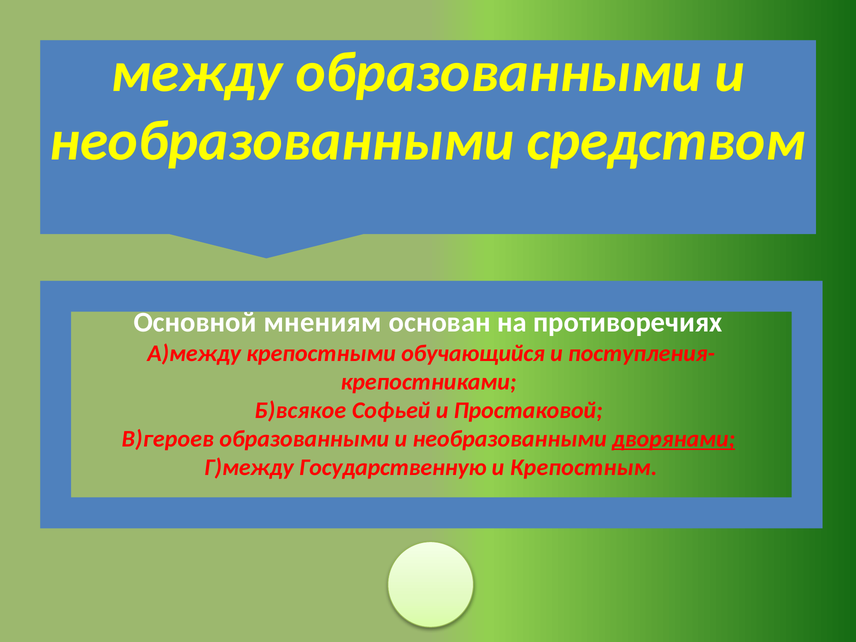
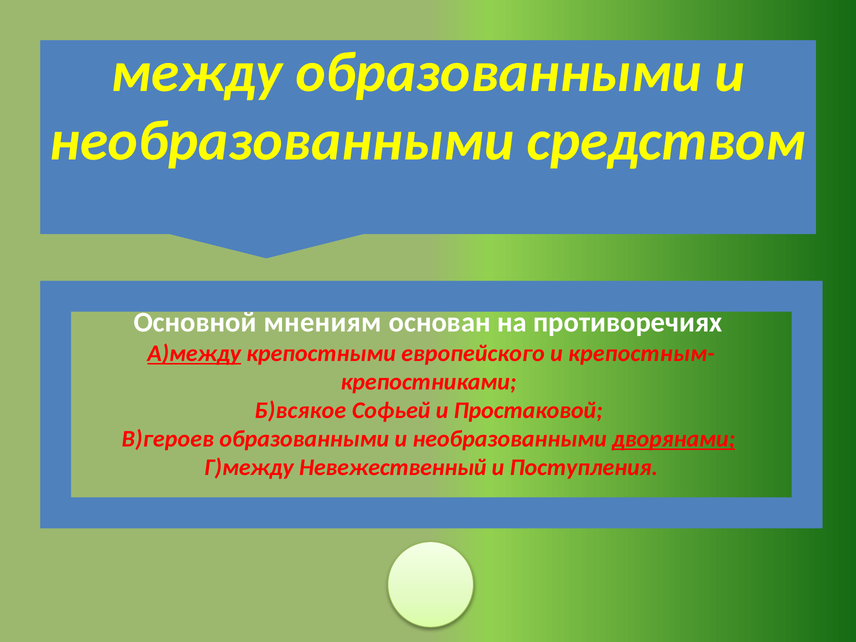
А)между underline: none -> present
обучающийся: обучающийся -> европейского
поступления-: поступления- -> крепостным-
Государственную: Государственную -> Невежественный
Крепостным: Крепостным -> Поступления
